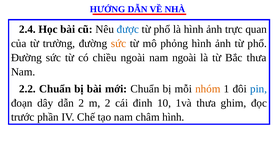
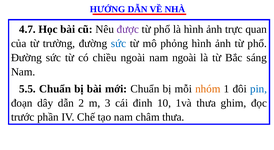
2.4: 2.4 -> 4.7
được colour: blue -> purple
sức at (119, 44) colour: orange -> blue
Bắc thưa: thưa -> sáng
2.2: 2.2 -> 5.5
m 2: 2 -> 3
châm hình: hình -> thưa
